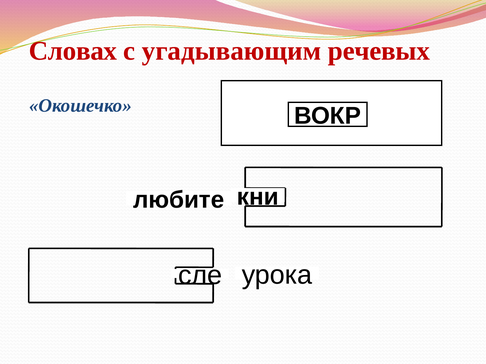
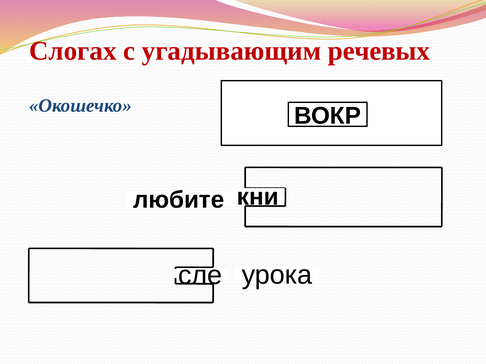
Словах: Словах -> Слогах
